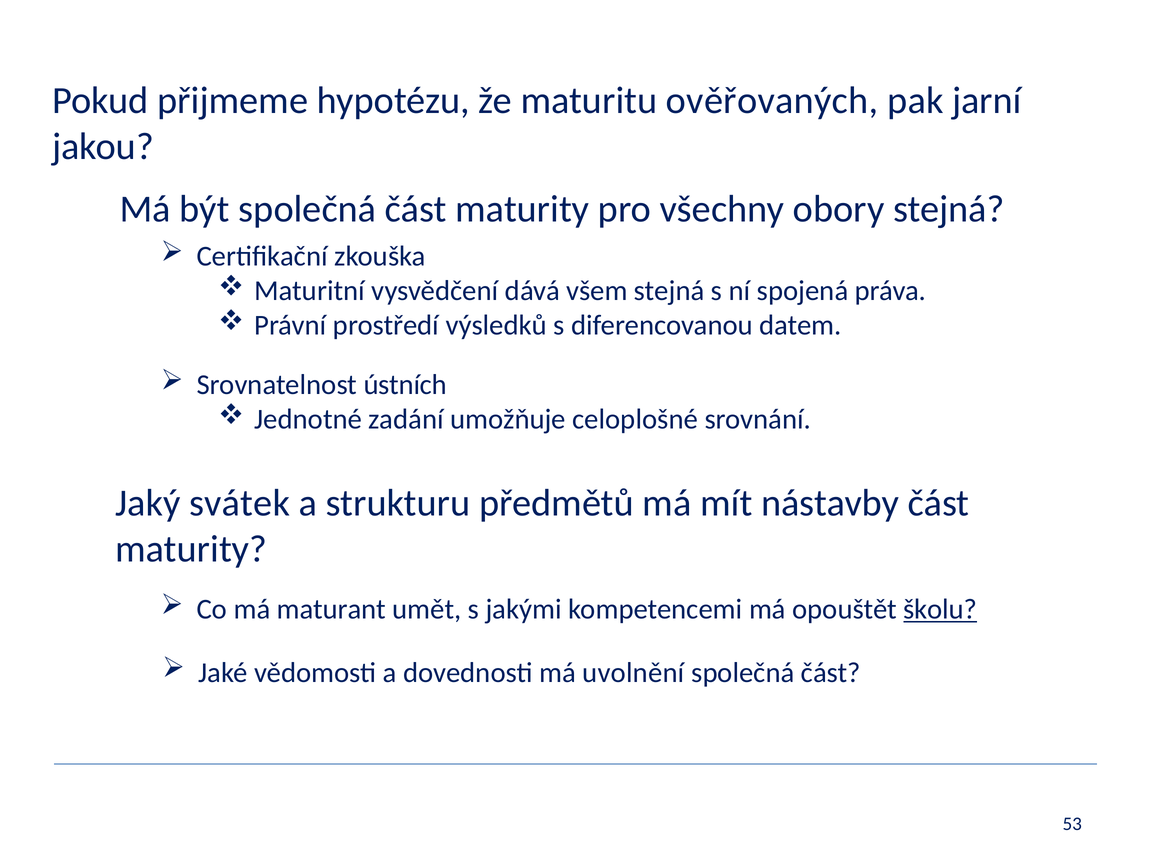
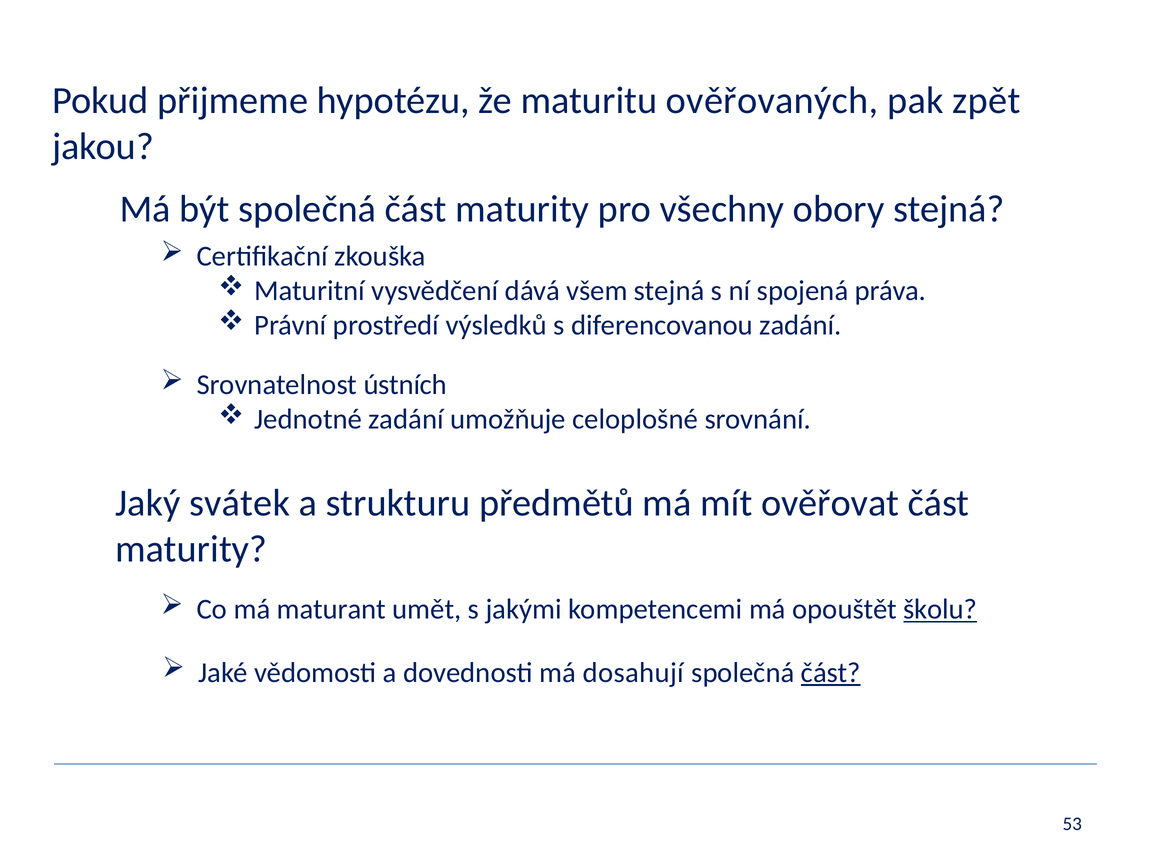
jarní: jarní -> zpět
diferencovanou datem: datem -> zadání
nástavby: nástavby -> ověřovat
uvolnění: uvolnění -> dosahují
část at (831, 673) underline: none -> present
